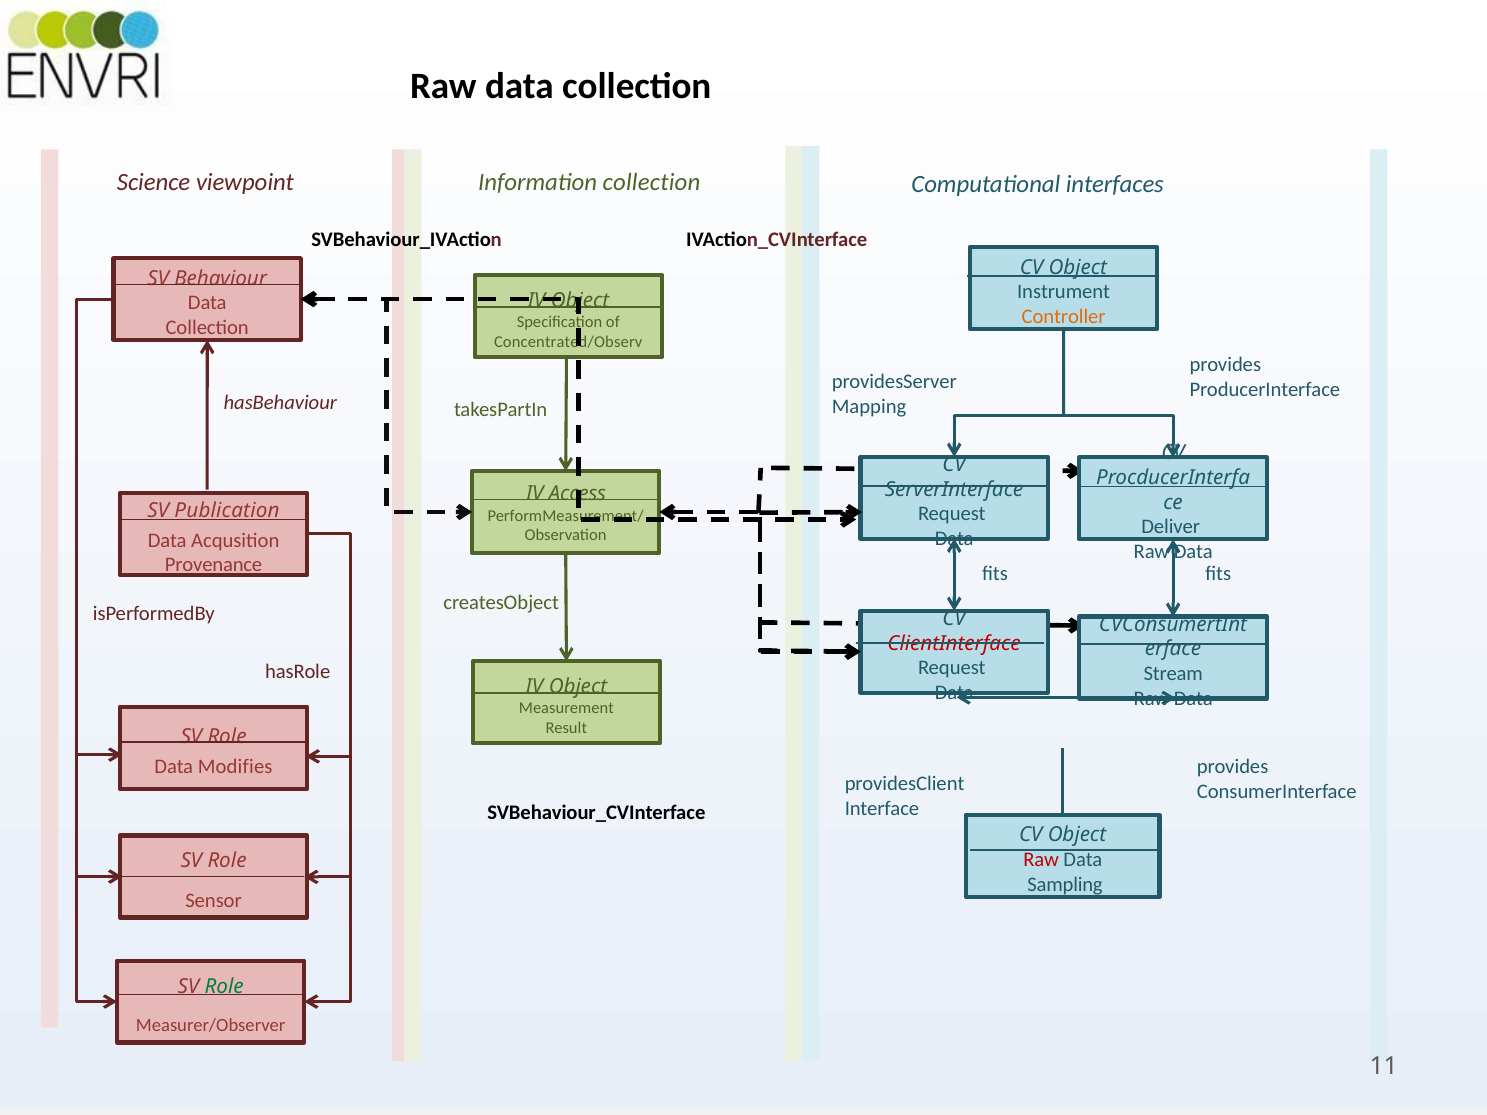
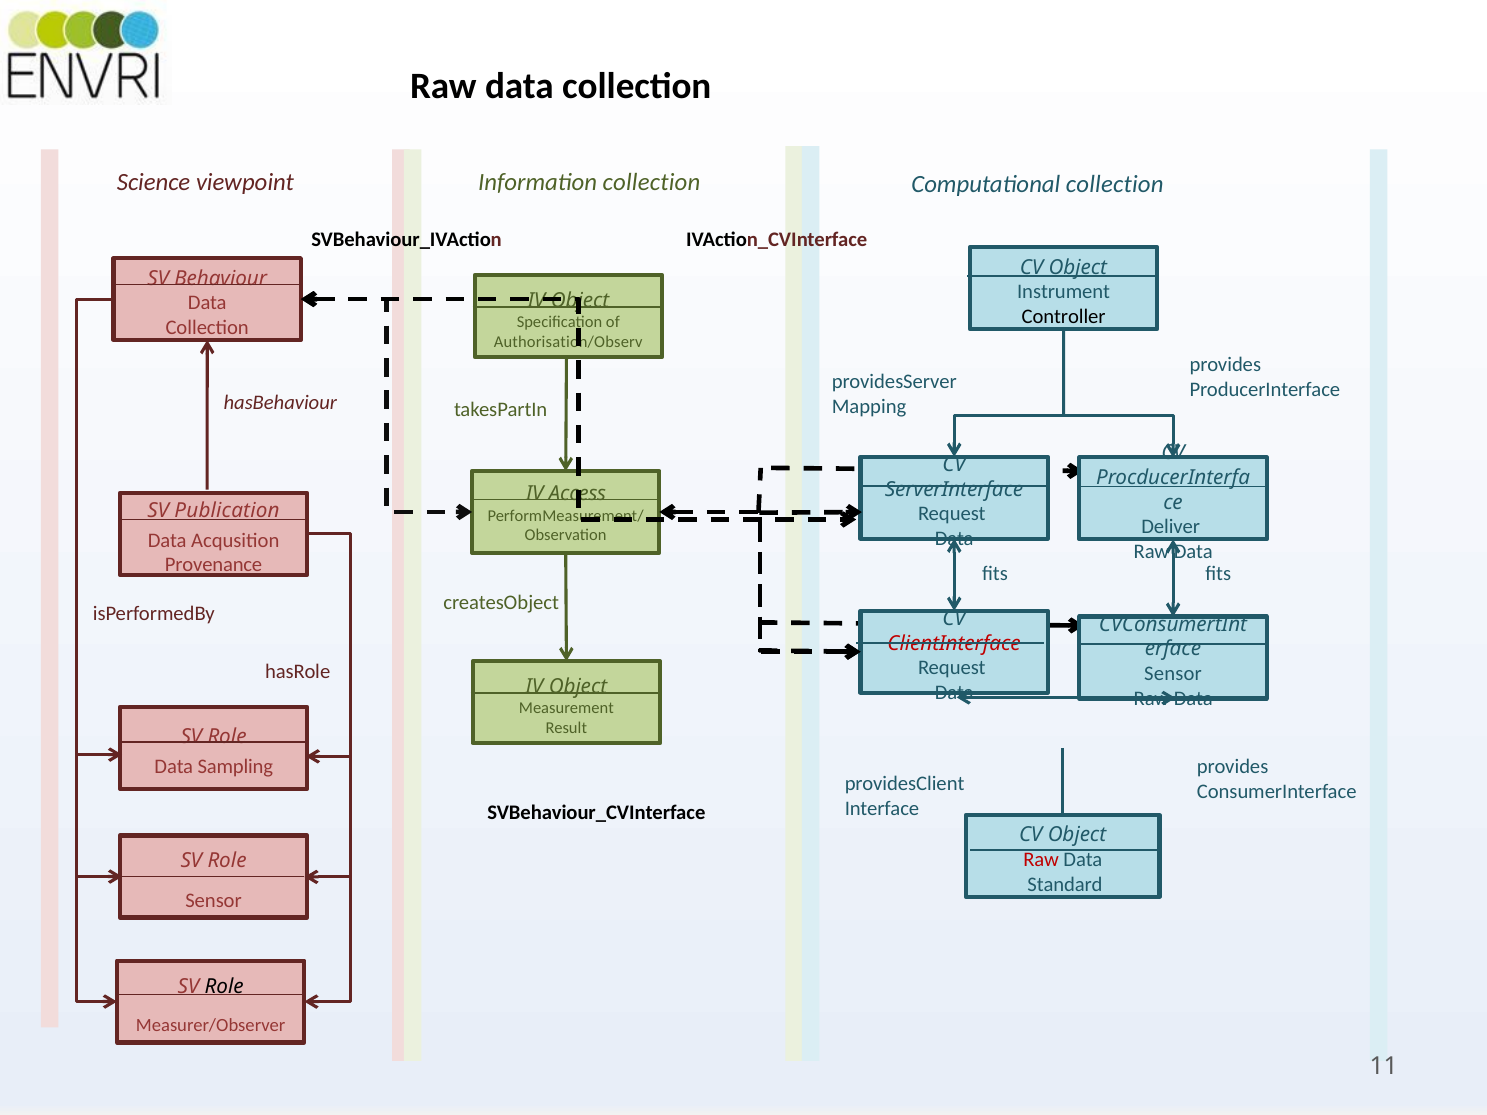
Computational interfaces: interfaces -> collection
Controller colour: orange -> black
Concentrated/Observ: Concentrated/Observ -> Authorisation/Observ
Stream at (1173, 674): Stream -> Sensor
Modifies: Modifies -> Sampling
Sampling: Sampling -> Standard
Role at (224, 987) colour: green -> black
